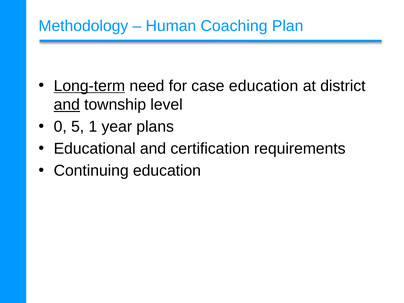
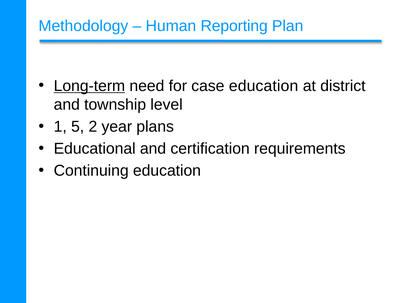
Coaching: Coaching -> Reporting
and at (67, 105) underline: present -> none
0: 0 -> 1
1: 1 -> 2
